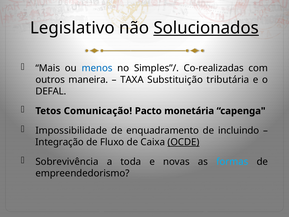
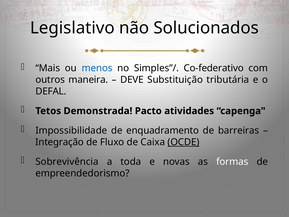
Solucionados underline: present -> none
Co-realizadas: Co-realizadas -> Co-federativo
TAXA: TAXA -> DEVE
Comunicação: Comunicação -> Demonstrada
monetária: monetária -> atividades
incluindo: incluindo -> barreiras
formas colour: light blue -> white
